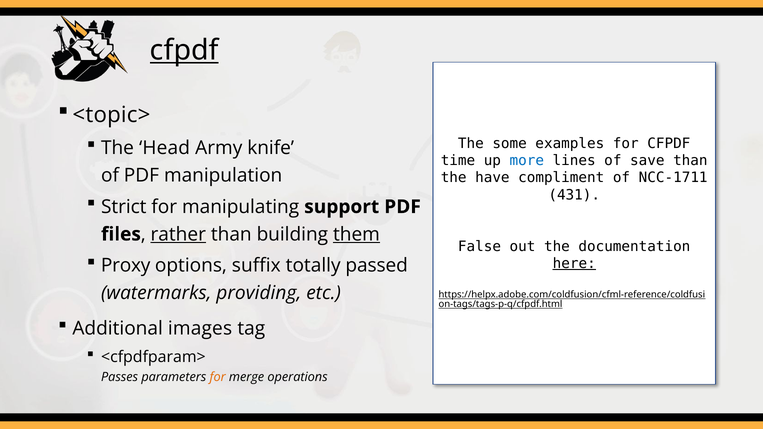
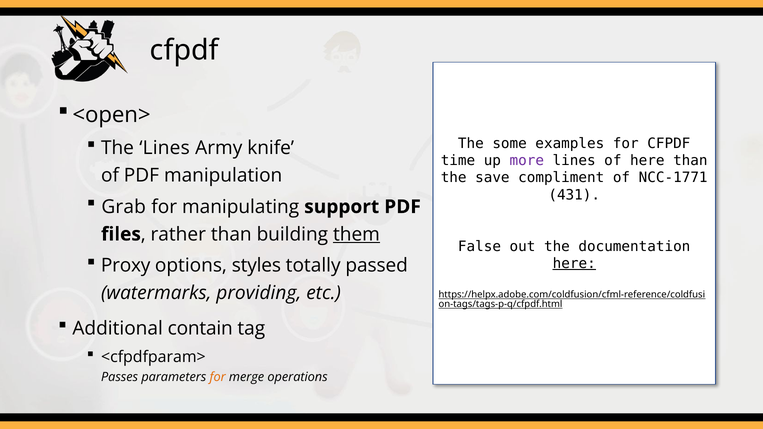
cfpdf at (184, 51) underline: present -> none
<topic>: <topic> -> <open>
The Head: Head -> Lines
more colour: blue -> purple
of save: save -> here
have: have -> save
NCC-1711: NCC-1711 -> NCC-1771
Strict: Strict -> Grab
rather underline: present -> none
suffix: suffix -> styles
images: images -> contain
